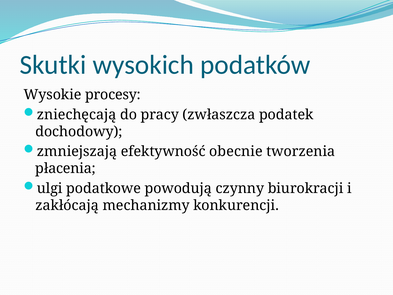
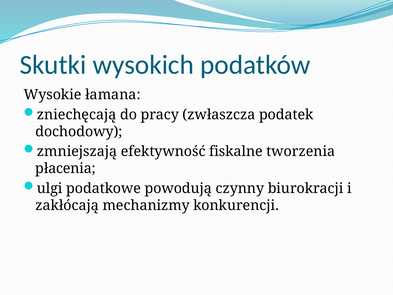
procesy: procesy -> łamana
obecnie: obecnie -> fiskalne
